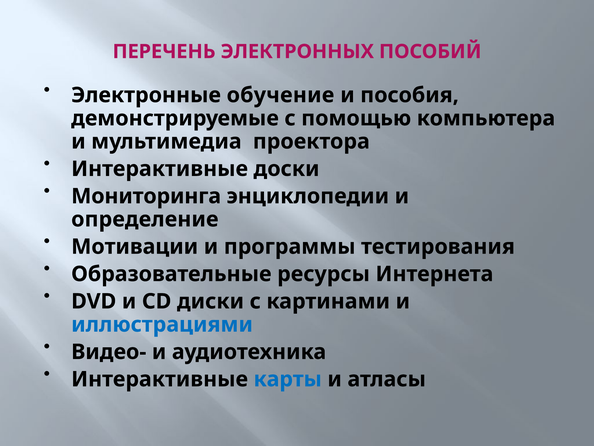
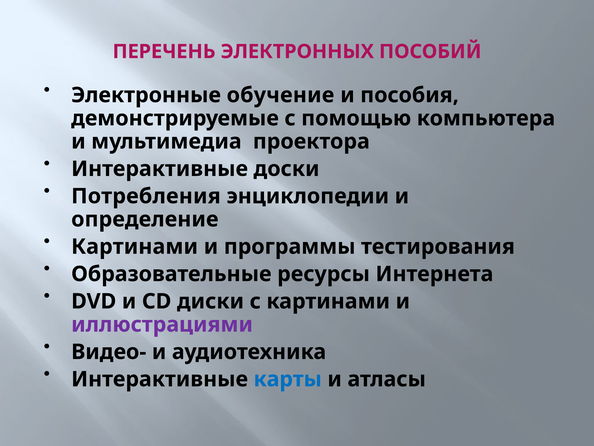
Мониторинга: Мониторинга -> Потребления
Мотивации at (135, 246): Мотивации -> Картинами
иллюстрациями colour: blue -> purple
